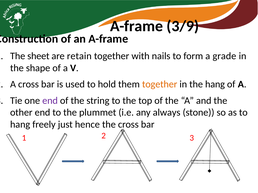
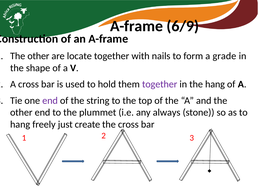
3/9: 3/9 -> 6/9
sheet at (38, 56): sheet -> other
retain: retain -> locate
together at (160, 84) colour: orange -> purple
hence: hence -> create
